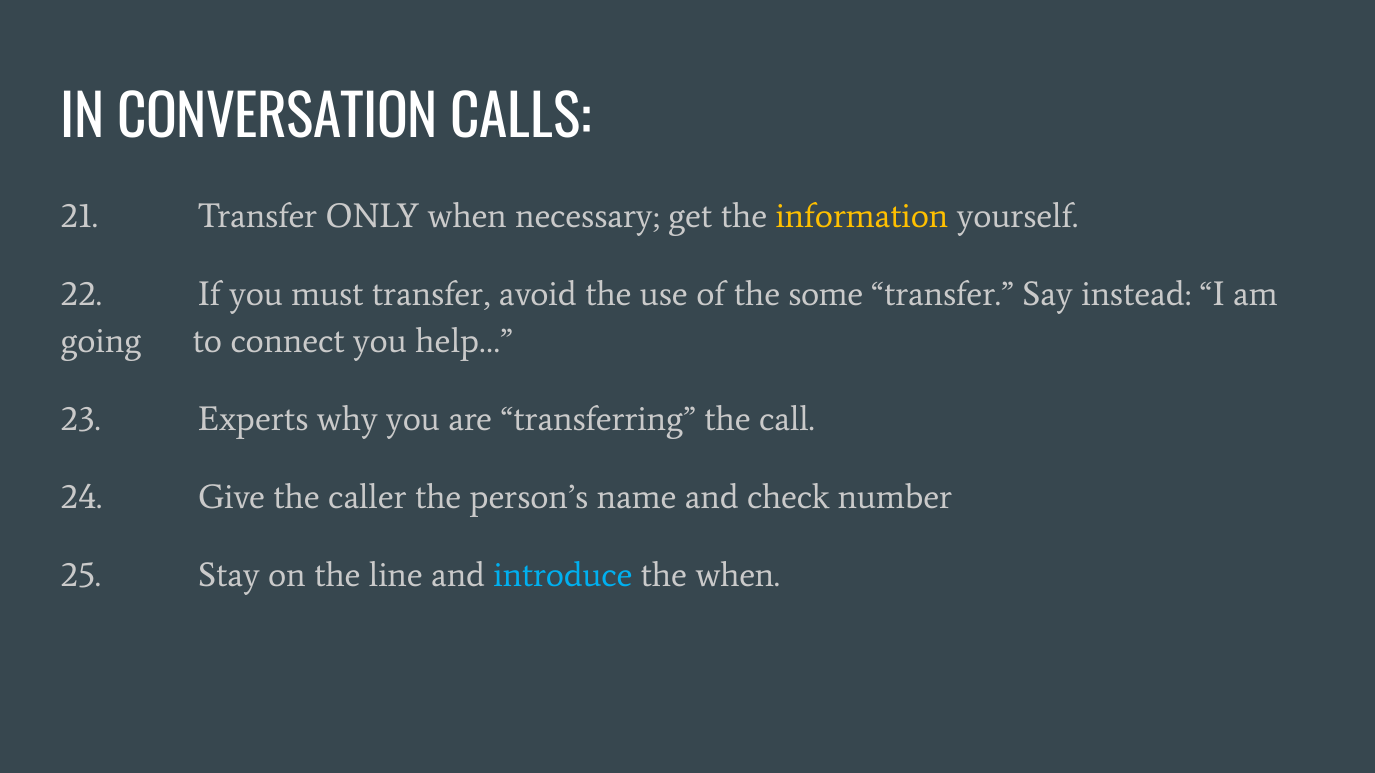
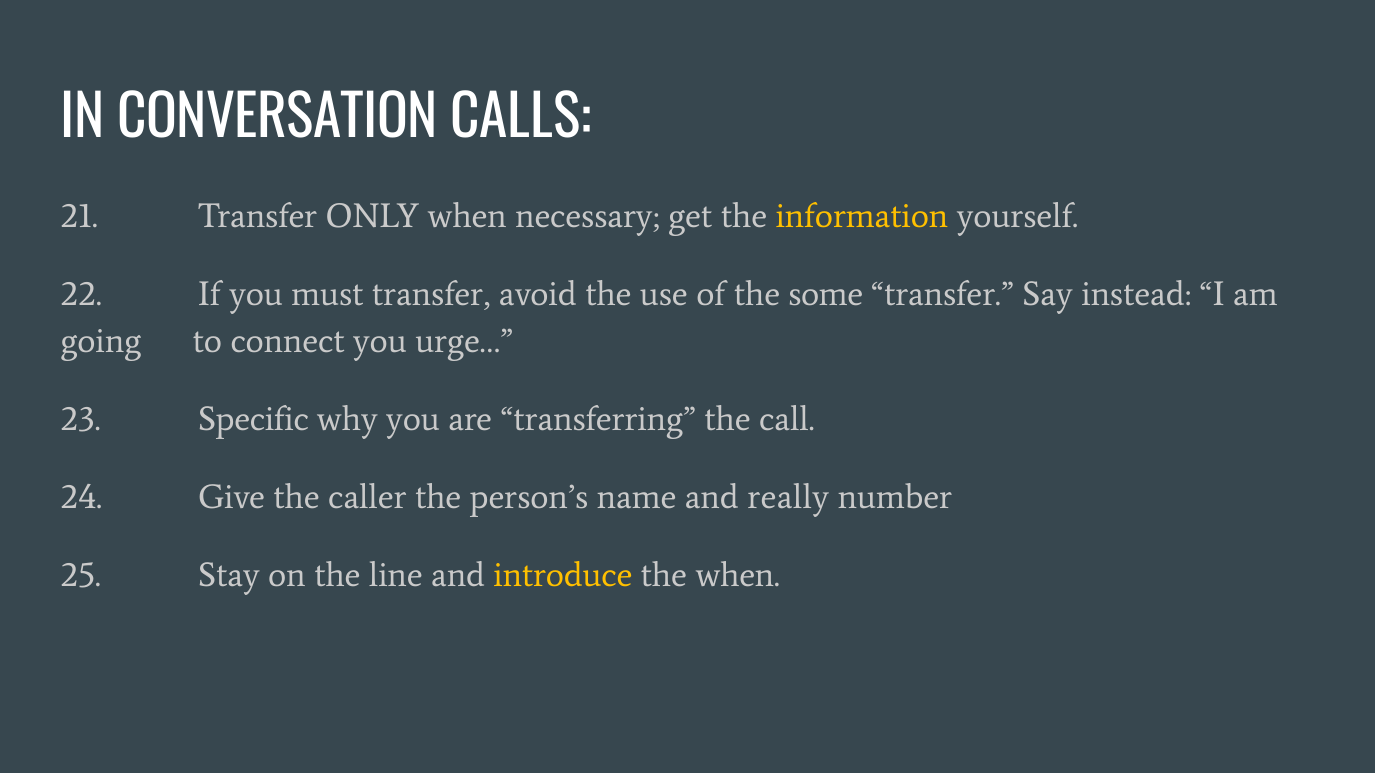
help…: help… -> urge…
Experts: Experts -> Specific
check: check -> really
introduce colour: light blue -> yellow
